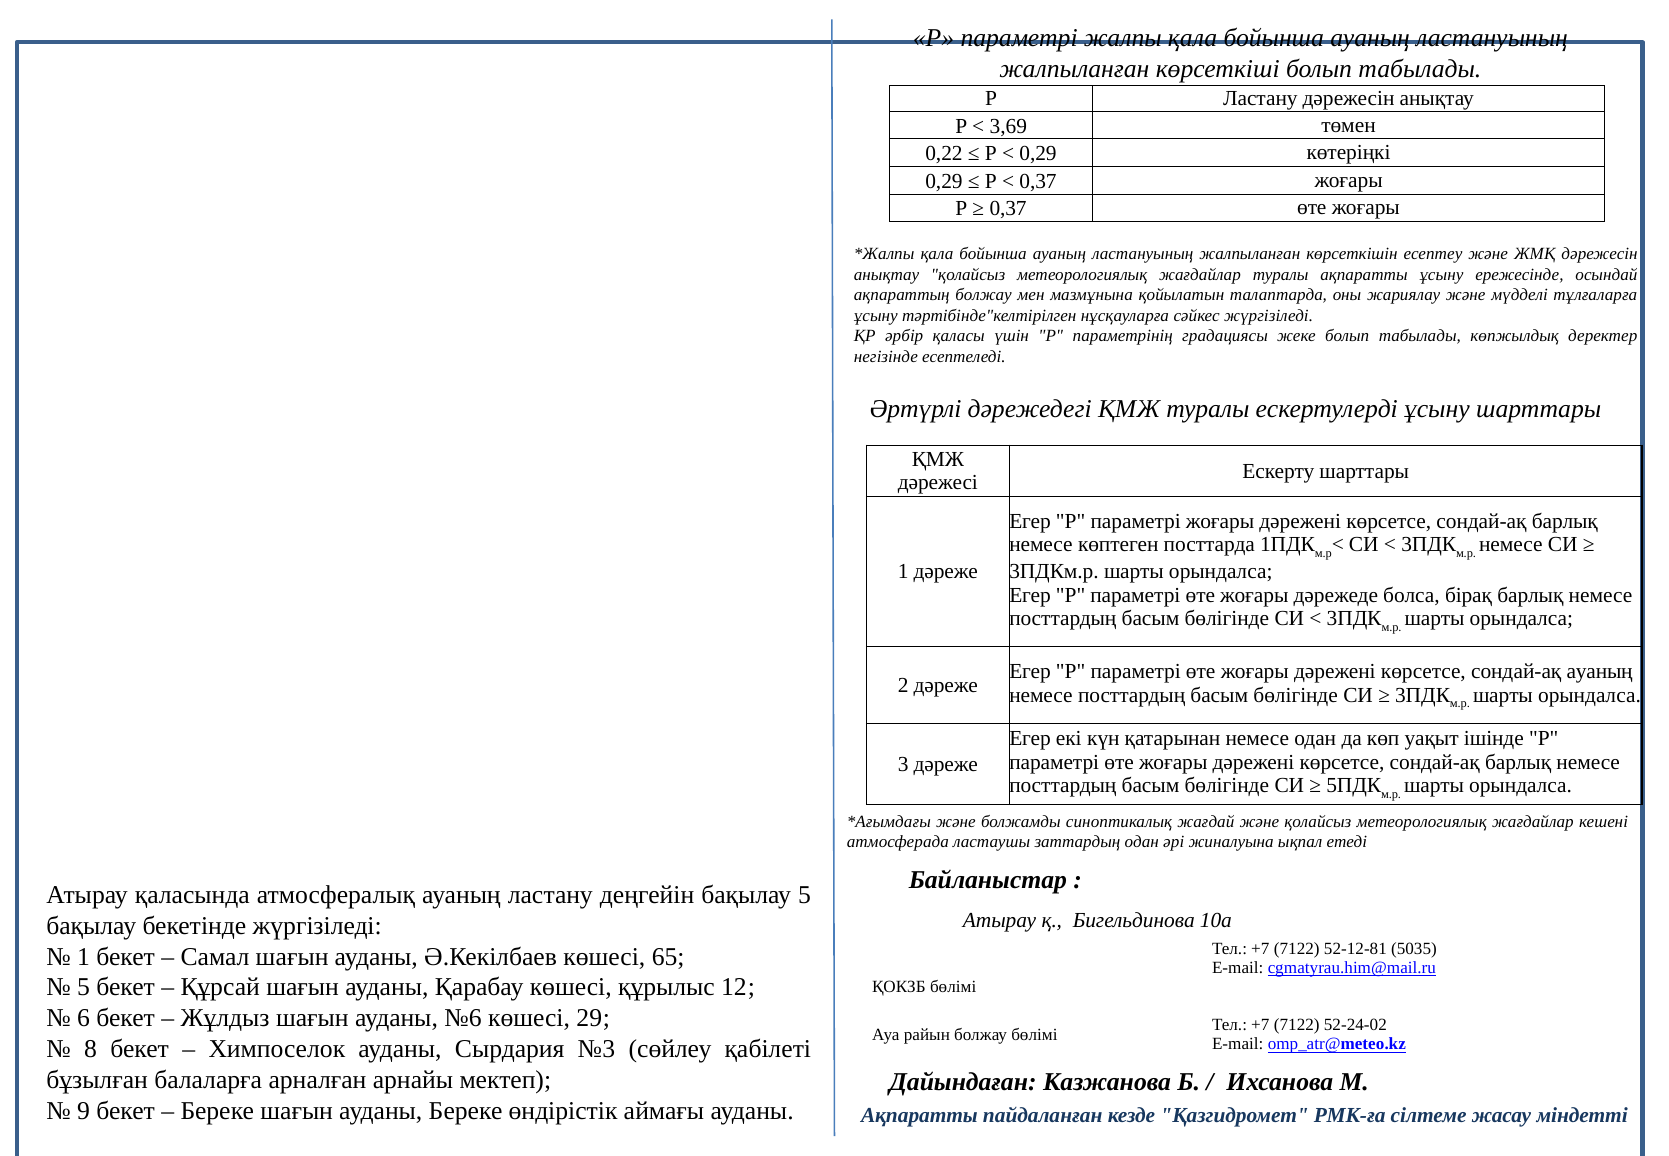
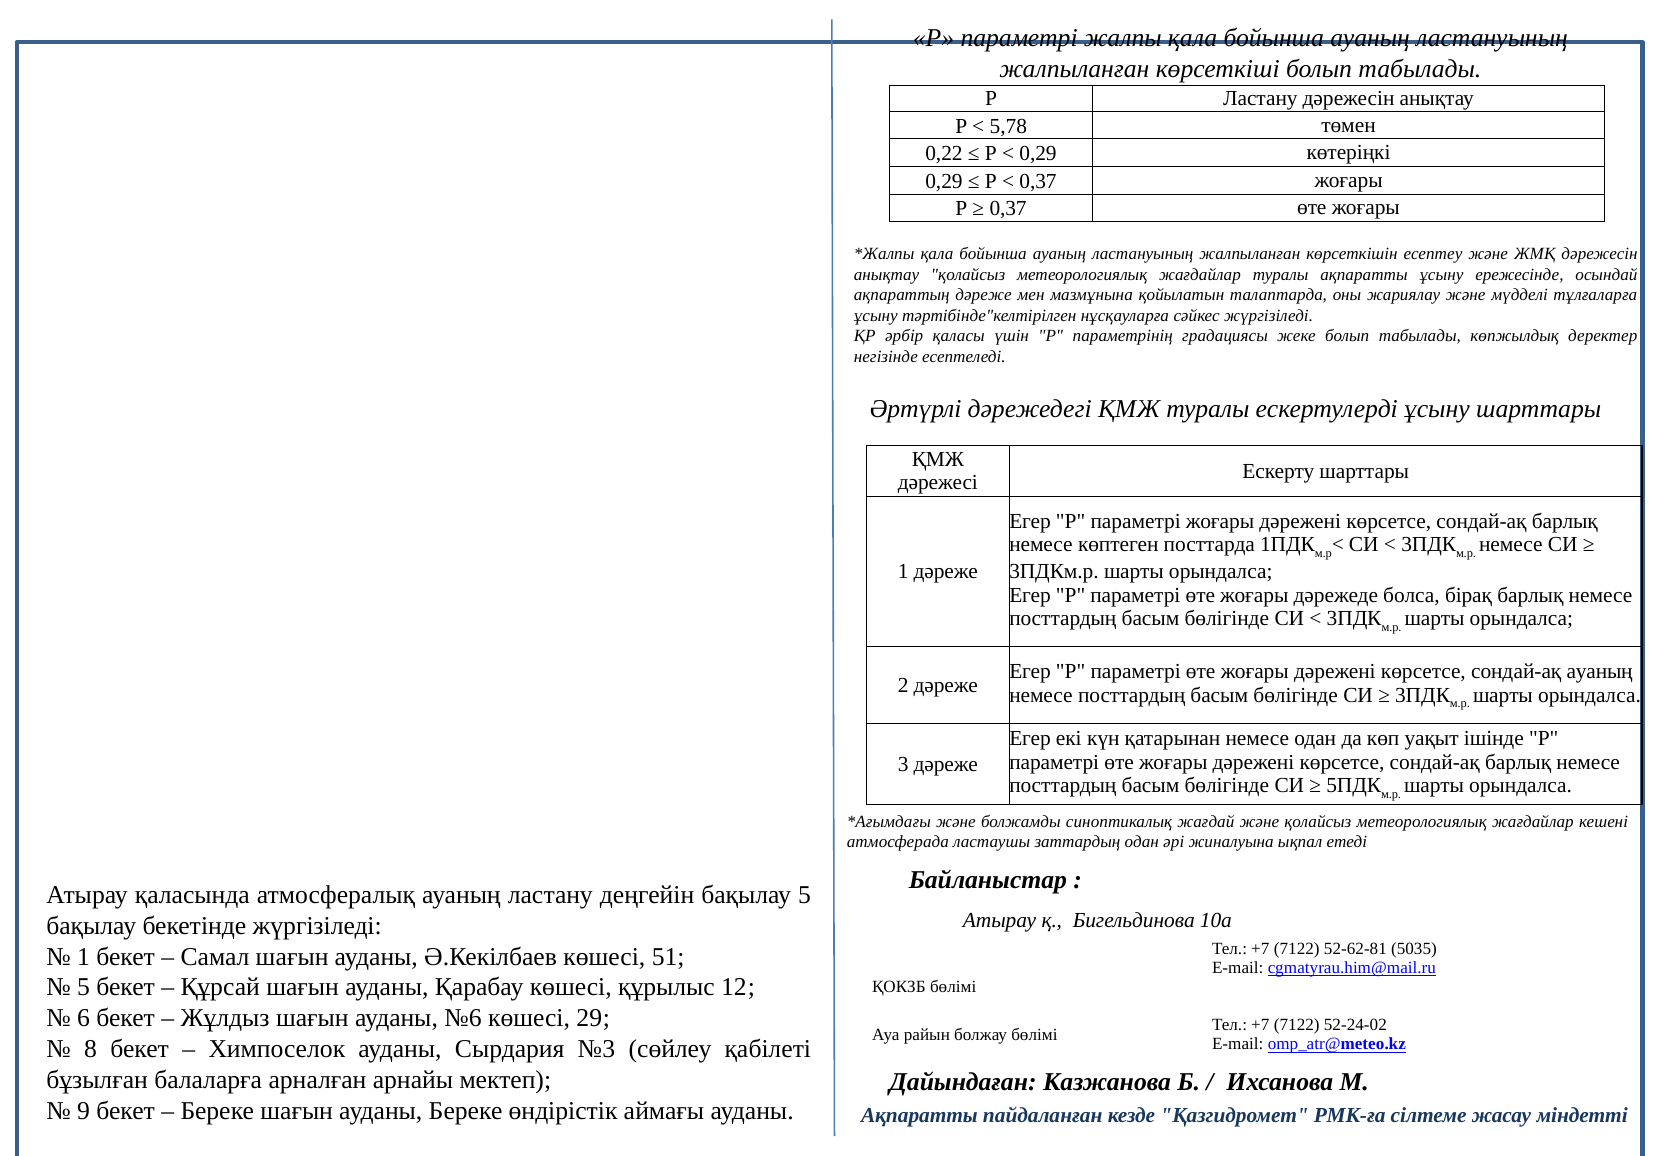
3,69: 3,69 -> 5,78
ақпараттың болжау: болжау -> дәреже
52-12-81: 52-12-81 -> 52-62-81
65: 65 -> 51
